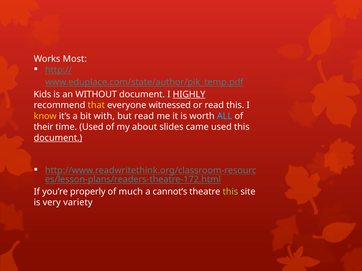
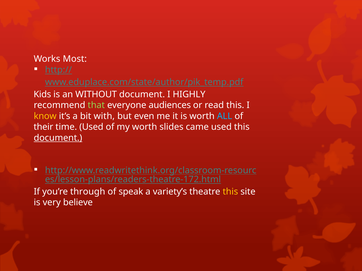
HIGHLY underline: present -> none
that colour: yellow -> light green
witnessed: witnessed -> audiences
but read: read -> even
my about: about -> worth
properly: properly -> through
much: much -> speak
cannot’s: cannot’s -> variety’s
this at (230, 192) colour: light green -> yellow
variety: variety -> believe
